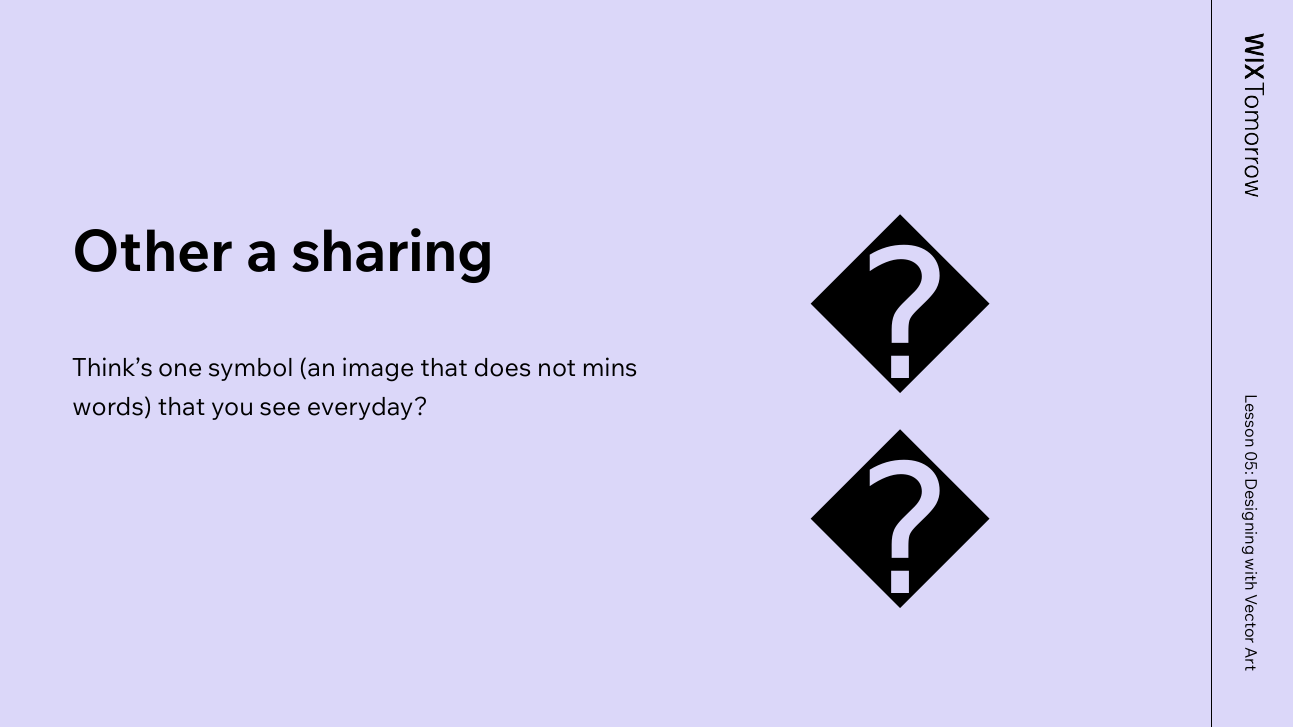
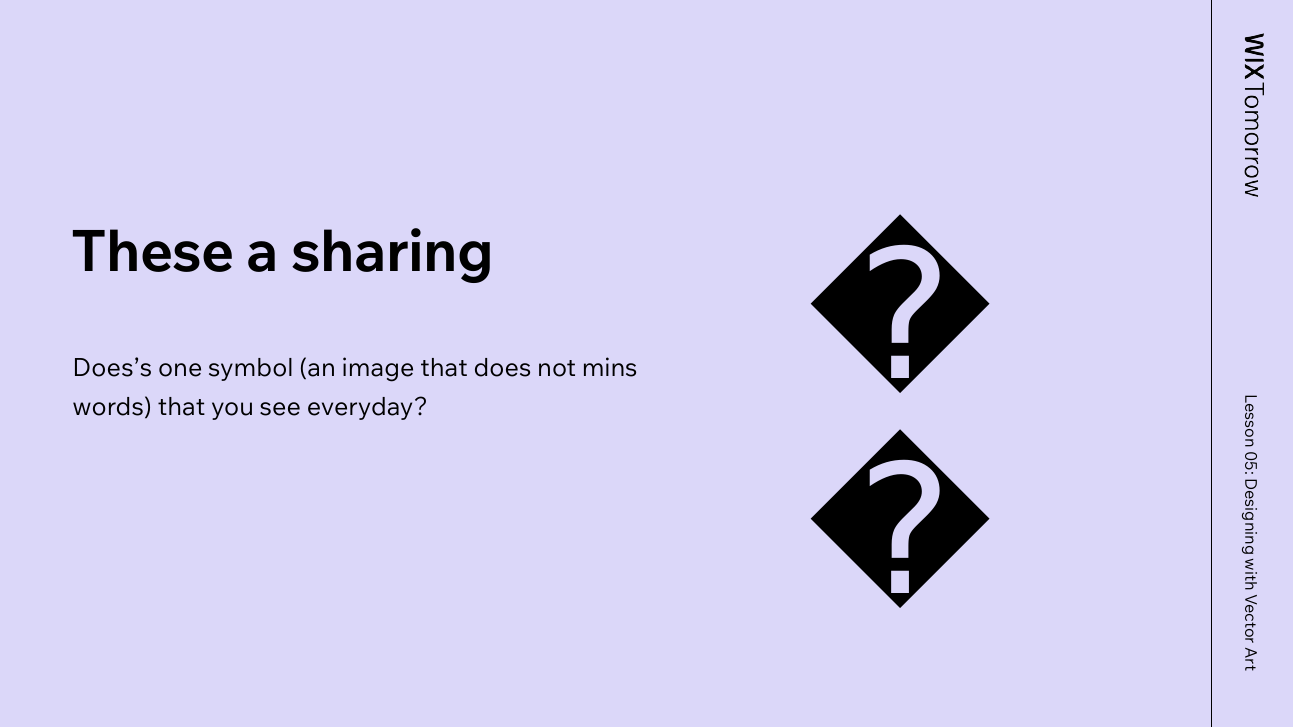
Other: Other -> These
Think’s: Think’s -> Does’s
